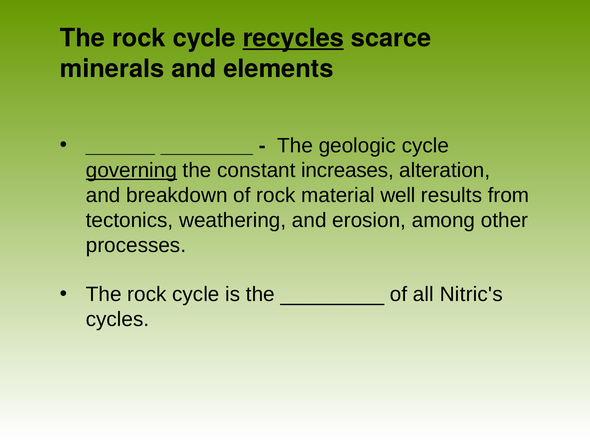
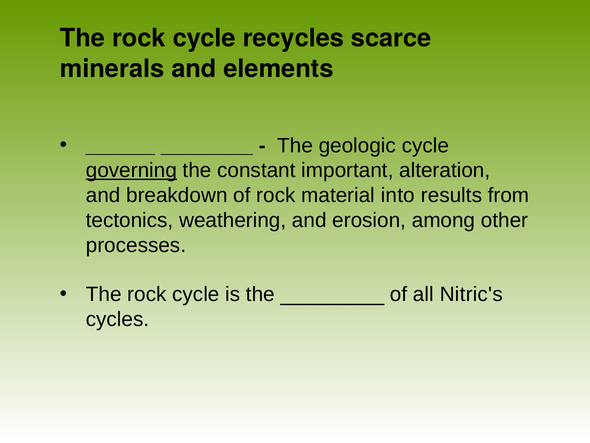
recycles underline: present -> none
increases: increases -> important
well: well -> into
